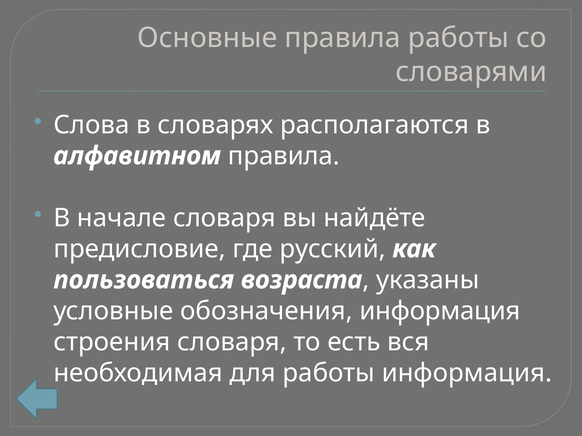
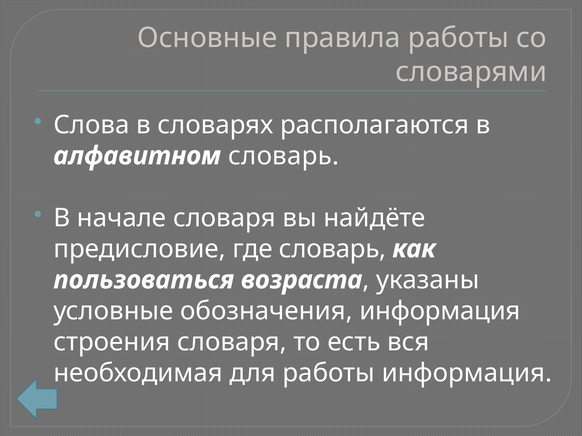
алфавитном правила: правила -> словарь
где русский: русский -> словарь
